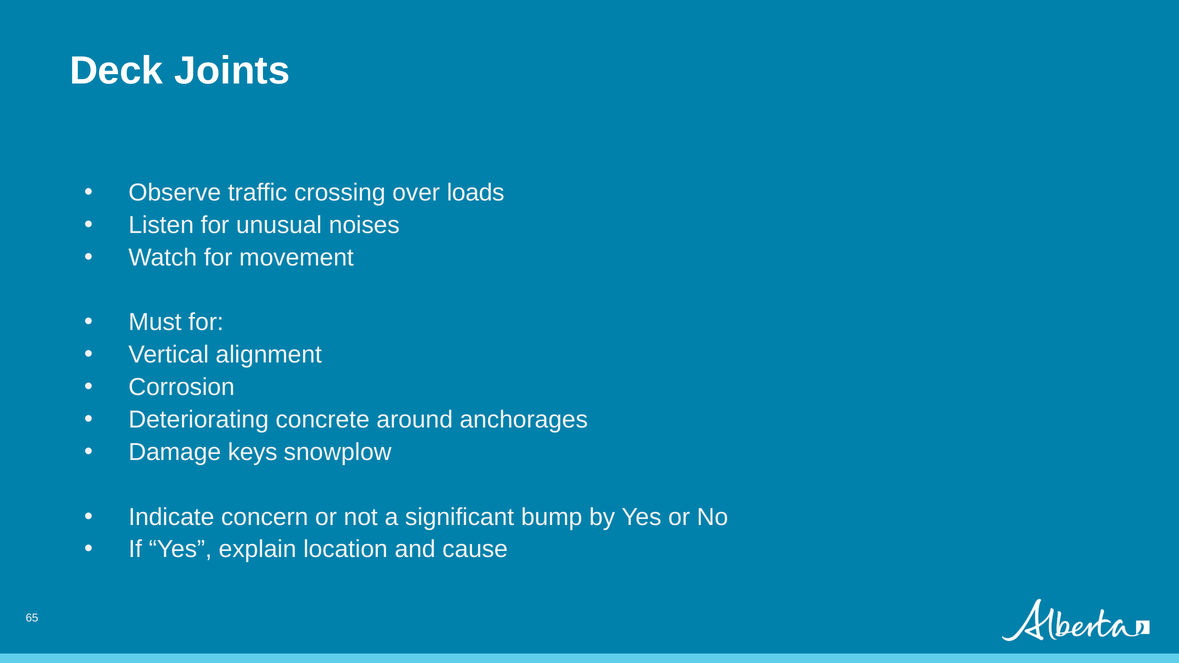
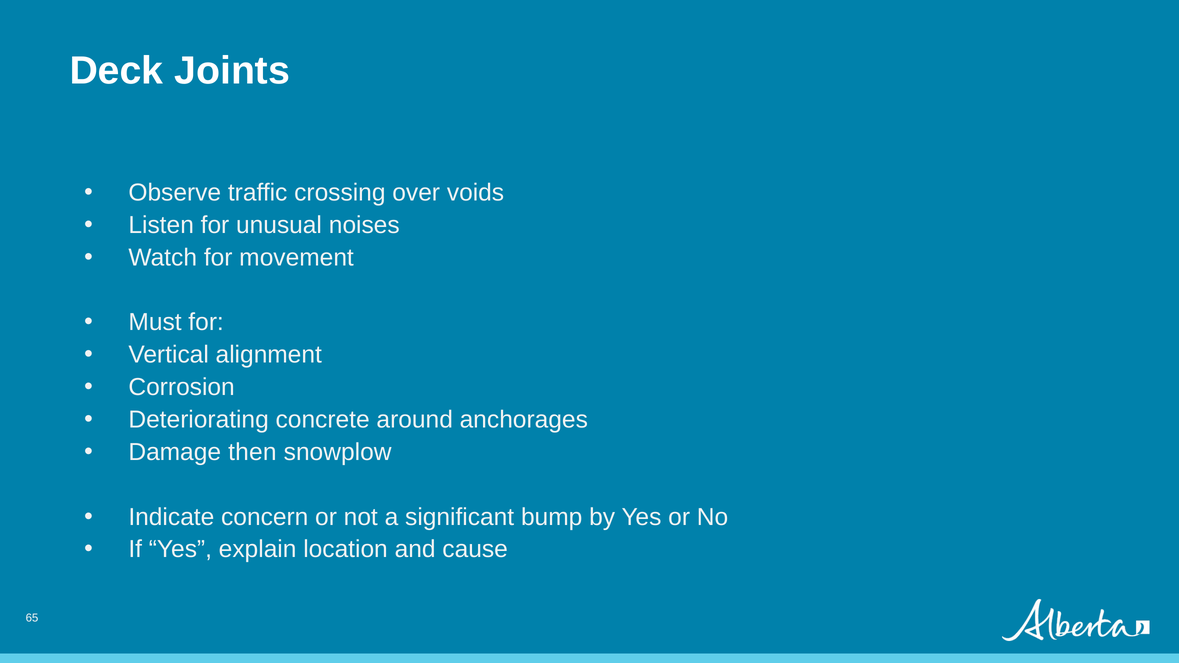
loads: loads -> voids
keys: keys -> then
